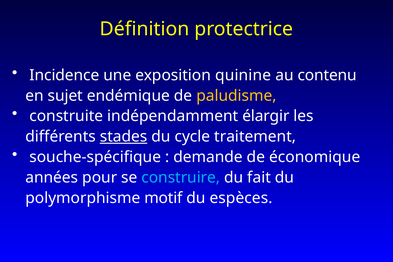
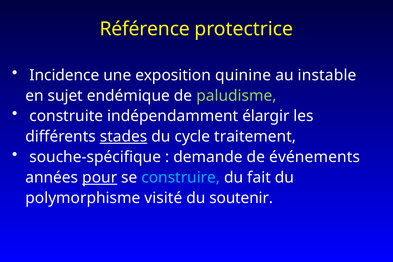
Définition: Définition -> Référence
contenu: contenu -> instable
paludisme colour: yellow -> light green
économique: économique -> événements
pour underline: none -> present
motif: motif -> visité
espèces: espèces -> soutenir
